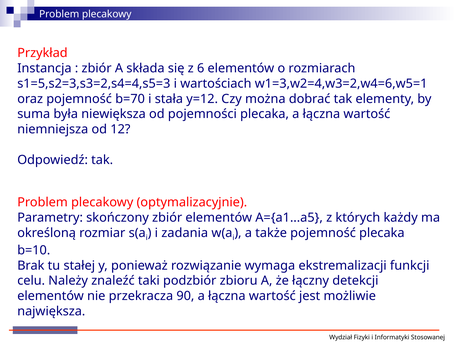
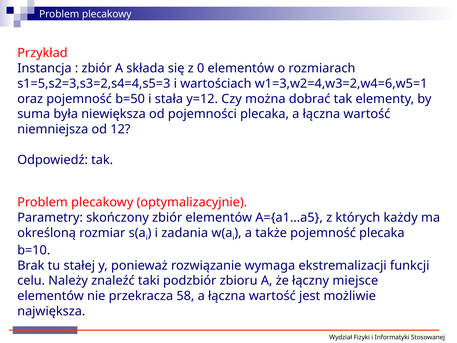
6: 6 -> 0
b=70: b=70 -> b=50
detekcji: detekcji -> miejsce
90: 90 -> 58
